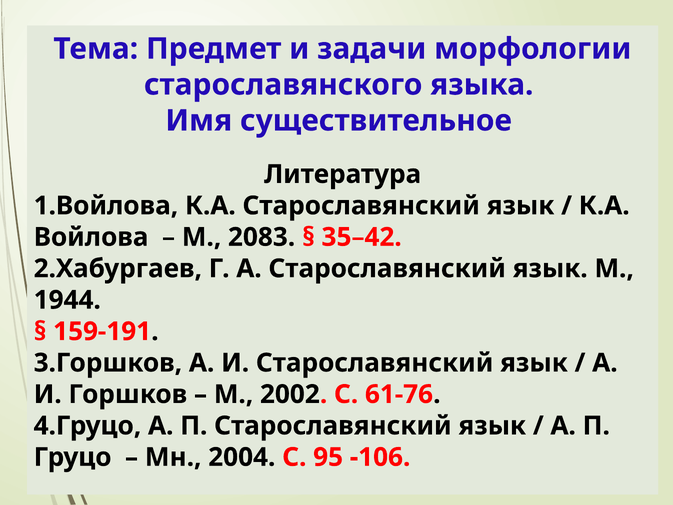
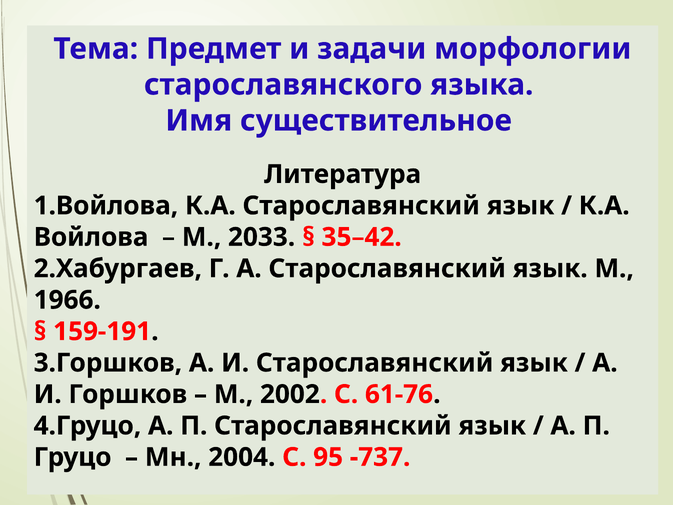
2083: 2083 -> 2033
1944: 1944 -> 1966
-106: -106 -> -737
